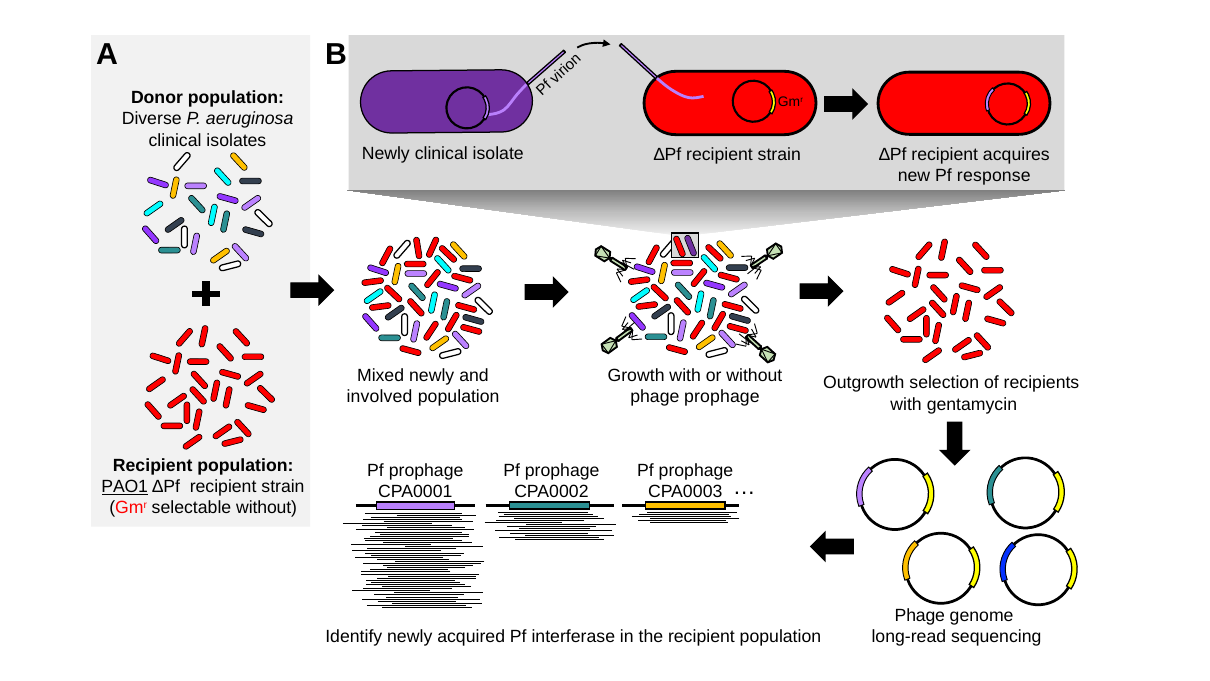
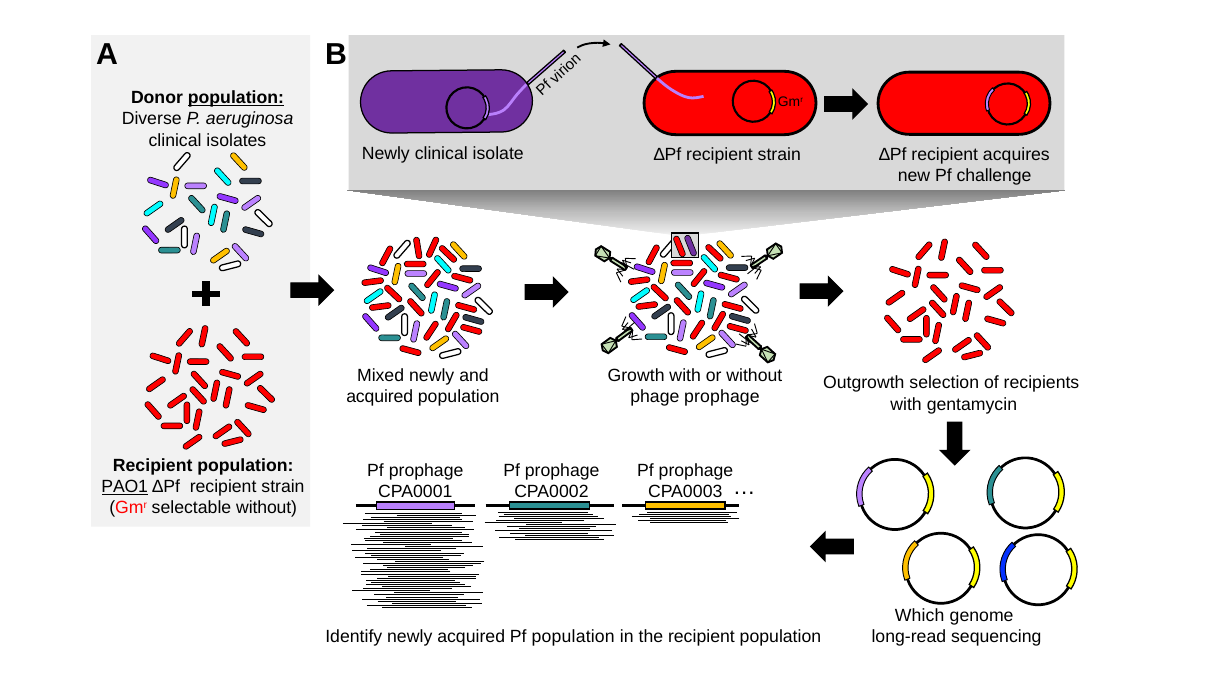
population at (236, 98) underline: none -> present
response: response -> challenge
involved at (380, 396): involved -> acquired
Phage at (920, 615): Phage -> Which
Pf interferase: interferase -> population
